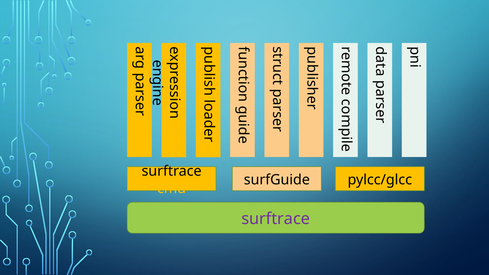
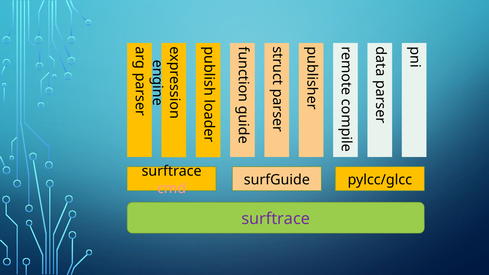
cmd colour: yellow -> pink
